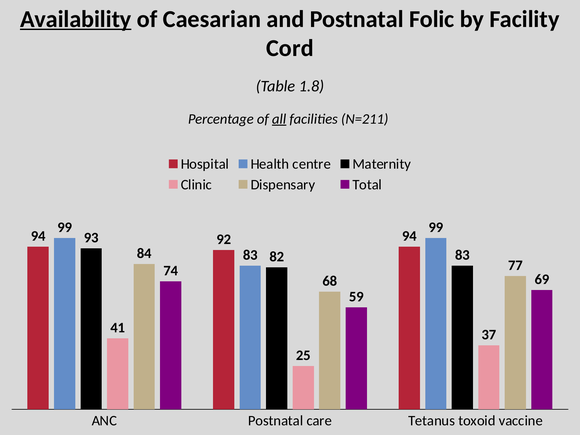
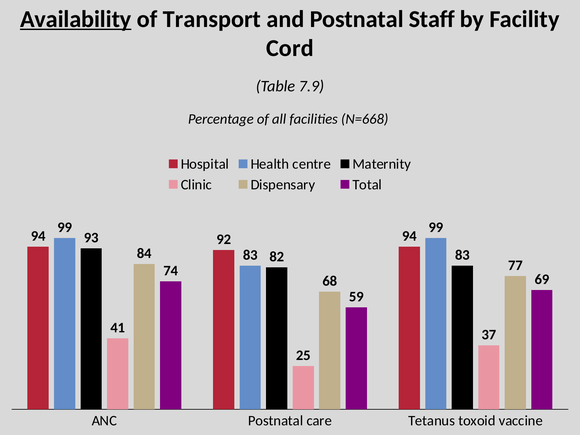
Caesarian: Caesarian -> Transport
Folic: Folic -> Staff
1.8: 1.8 -> 7.9
all underline: present -> none
N=211: N=211 -> N=668
